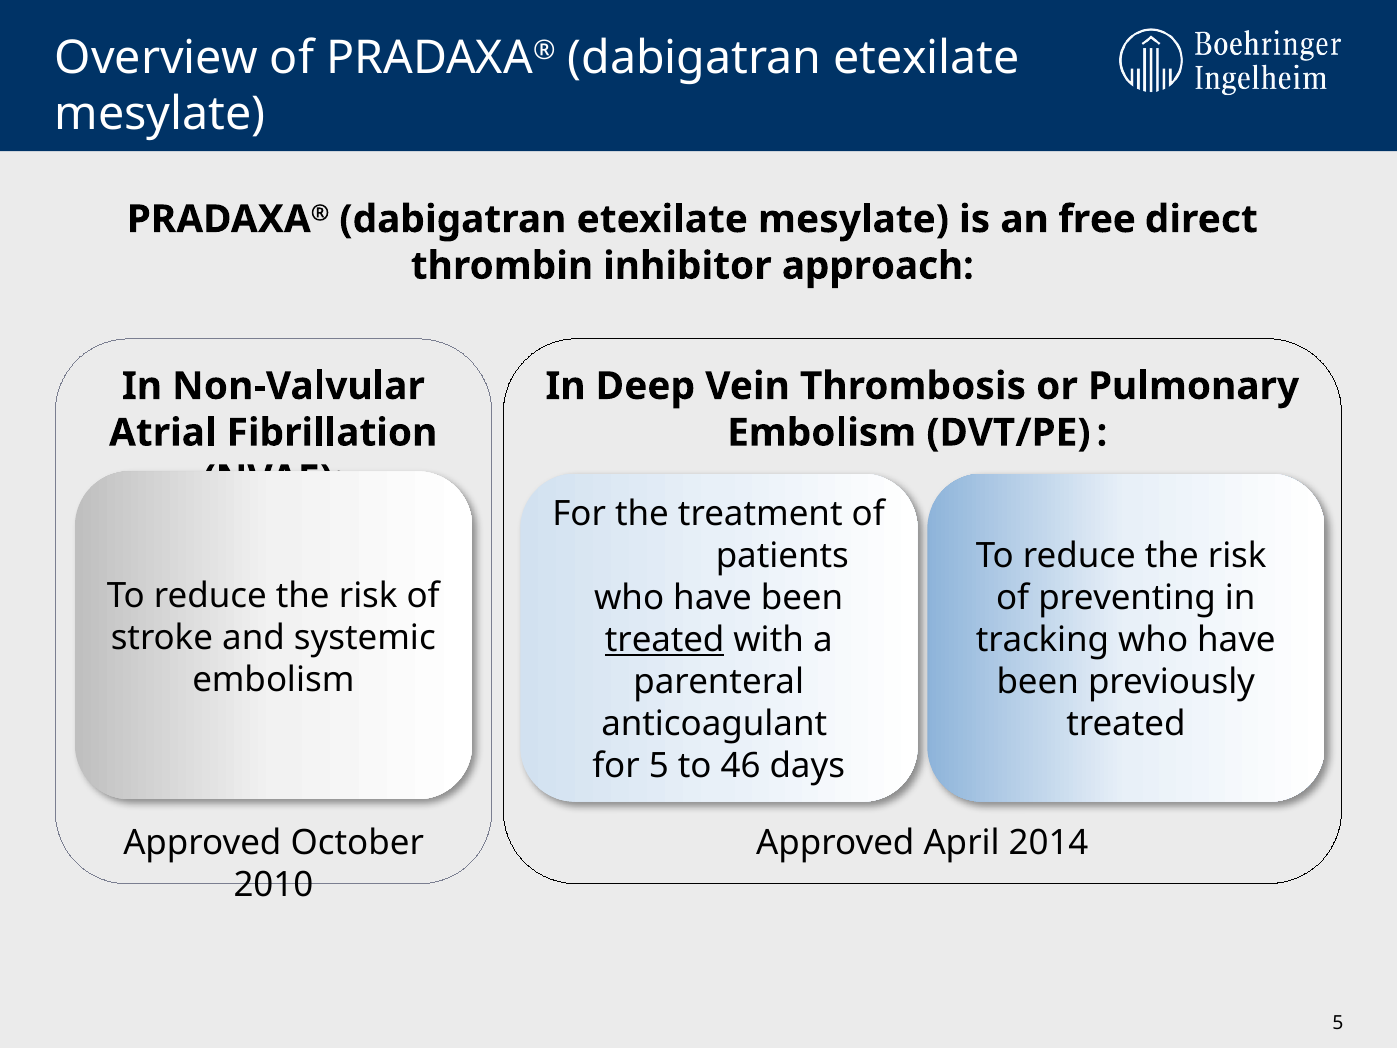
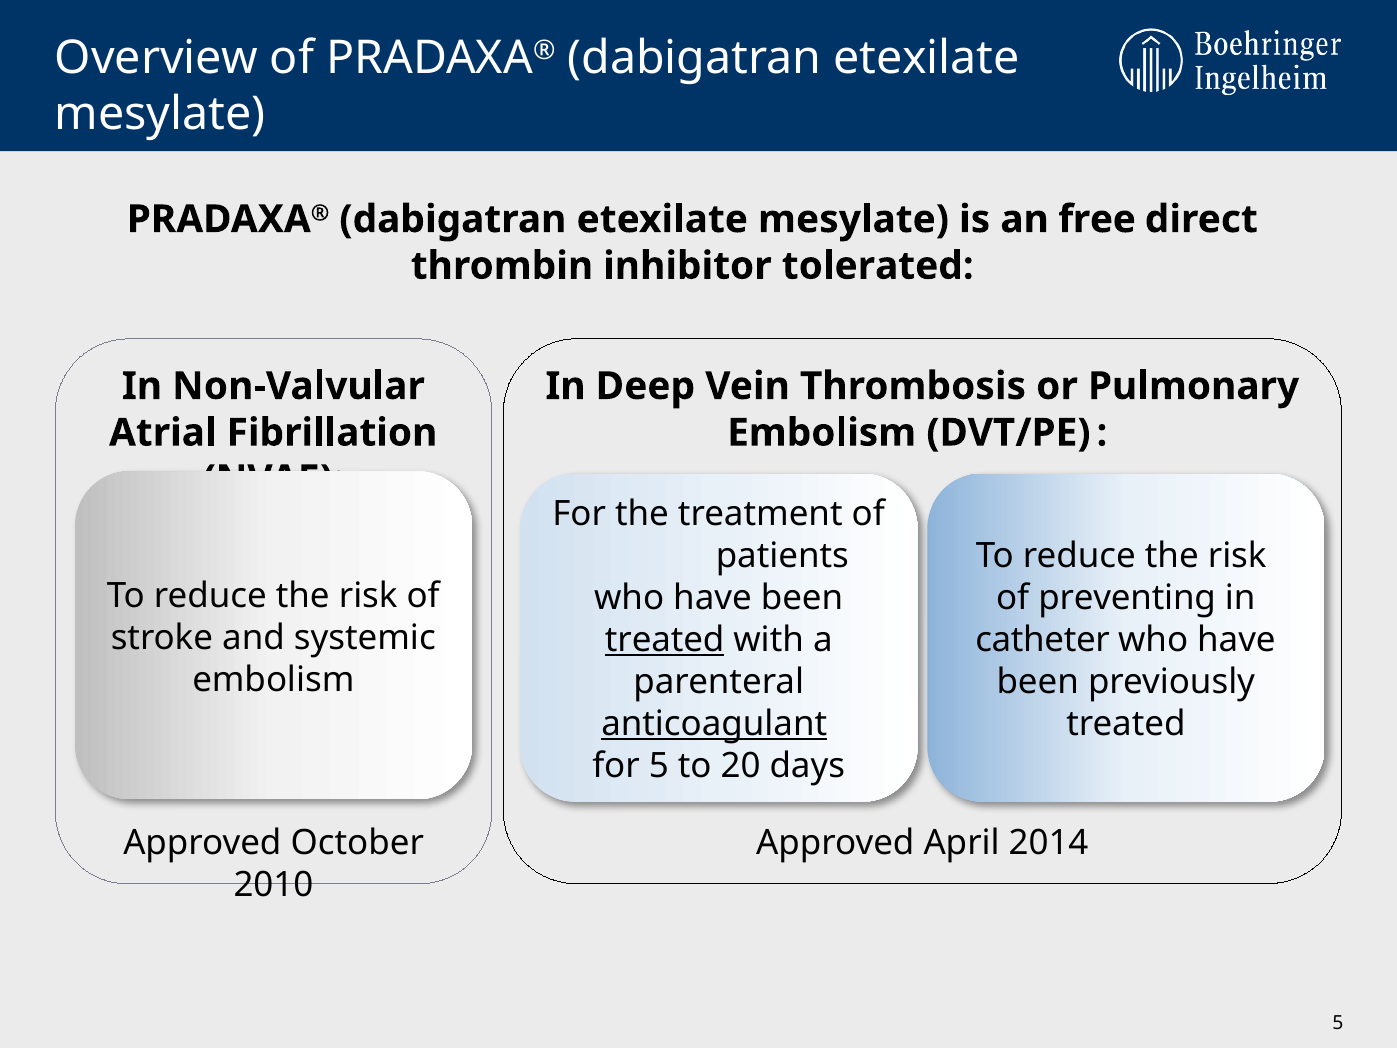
approach: approach -> tolerated
tracking: tracking -> catheter
anticoagulant underline: none -> present
46: 46 -> 20
